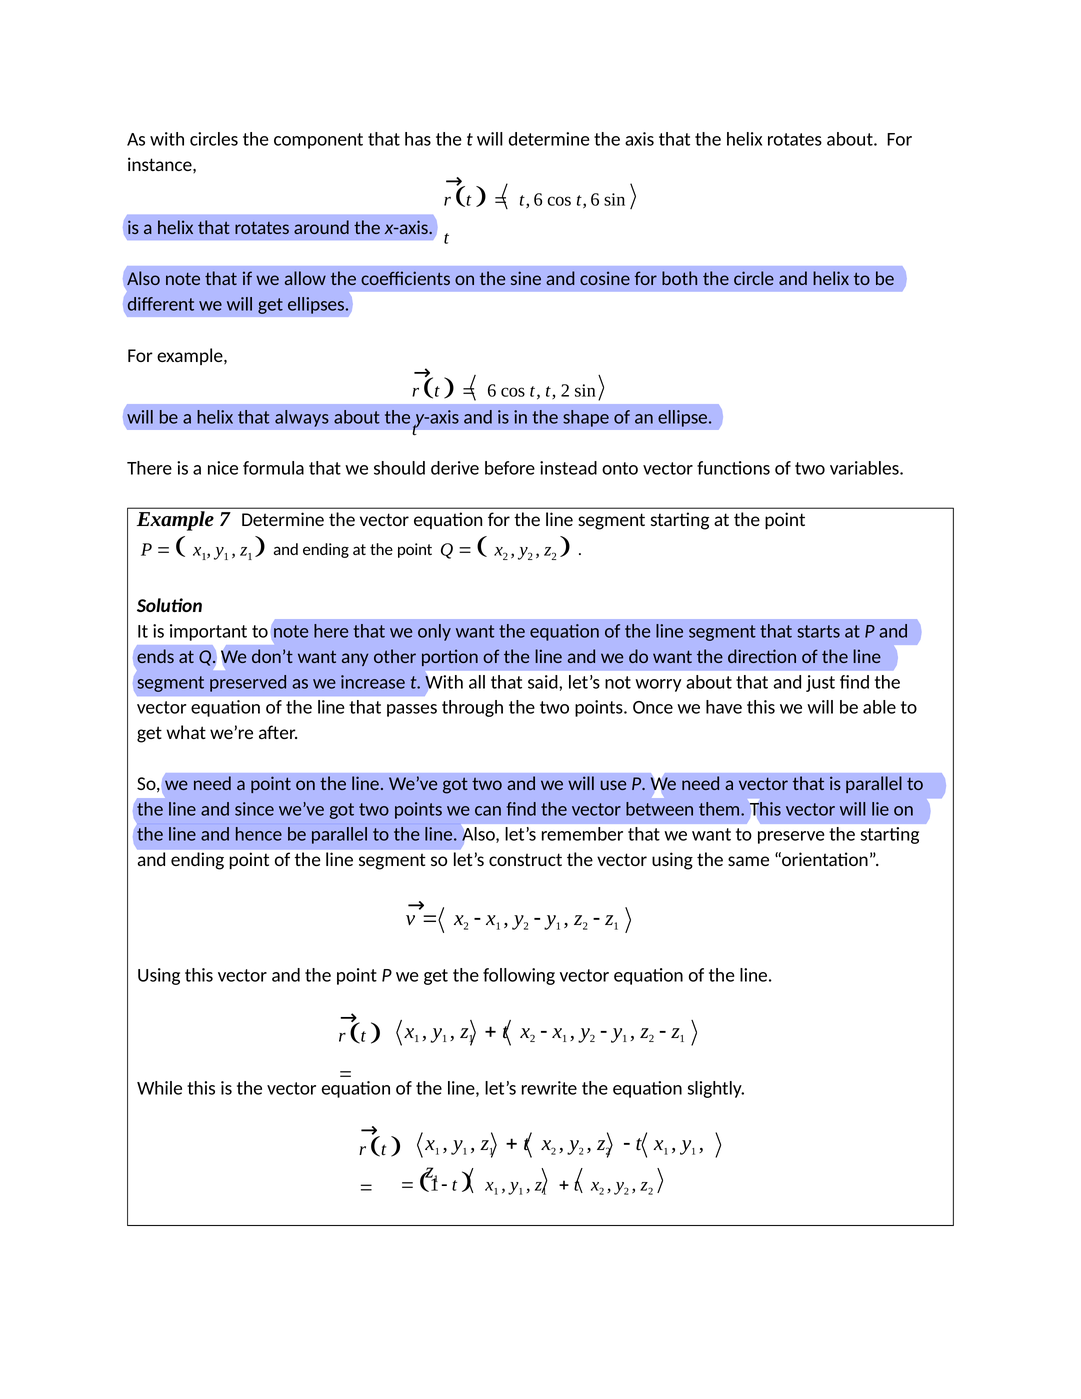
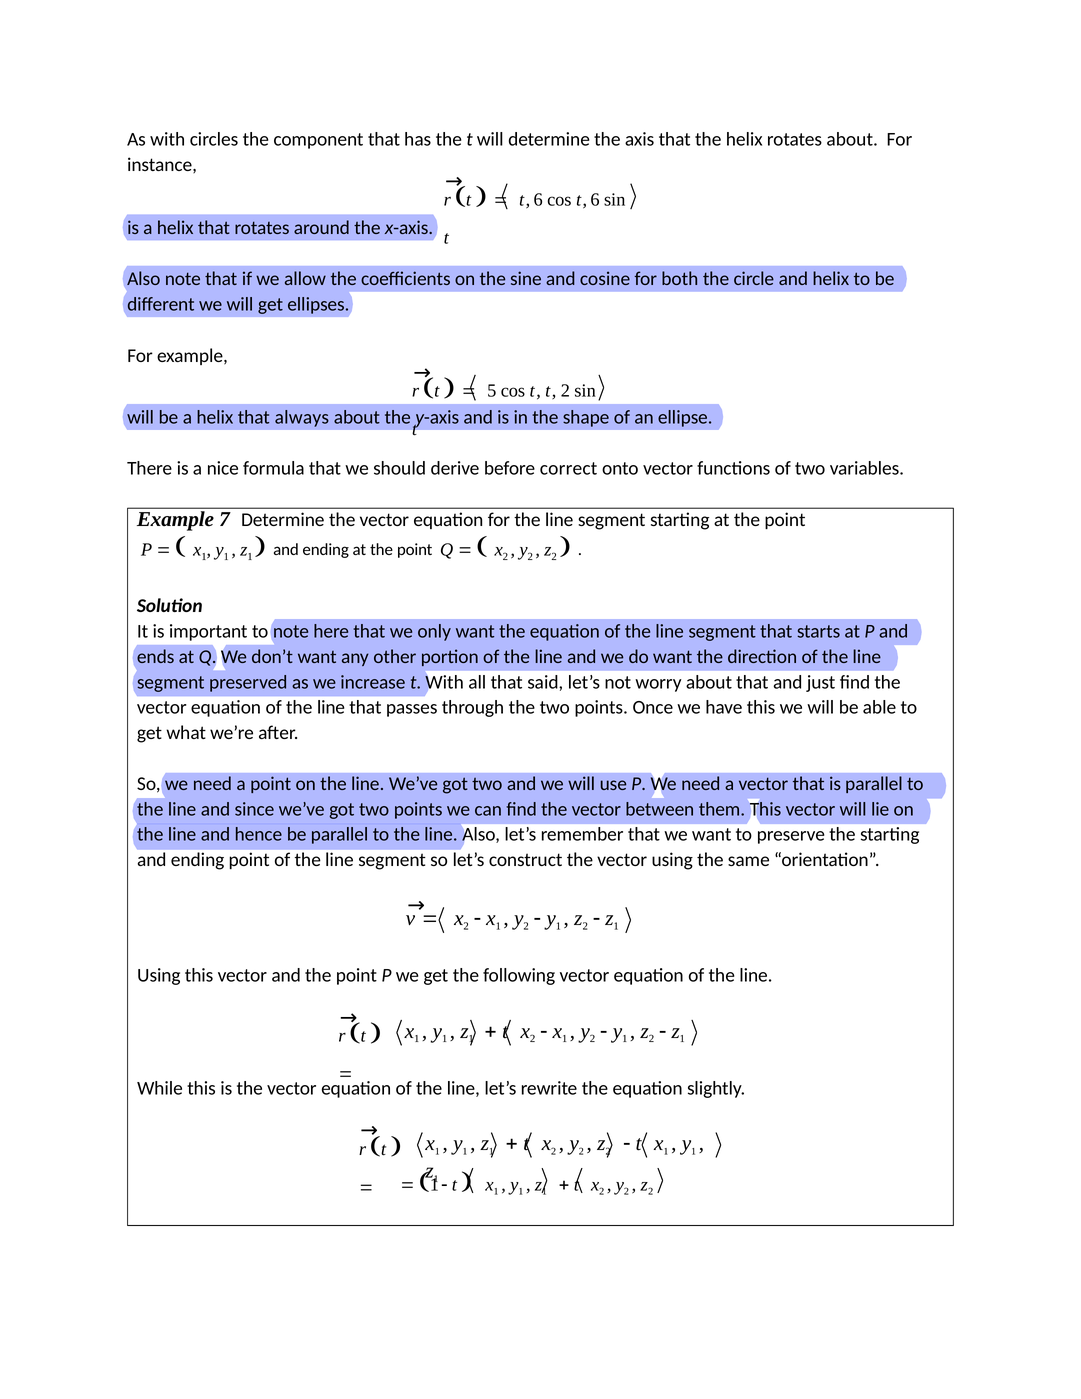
6: 6 -> 5
instead: instead -> correct
